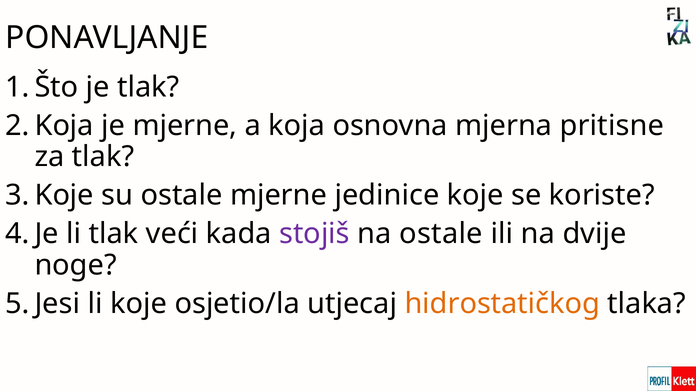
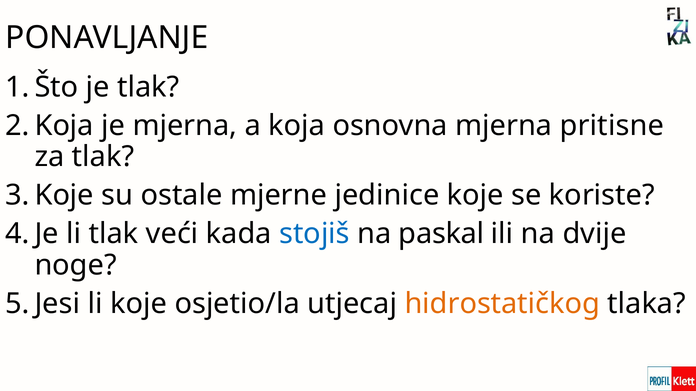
je mjerne: mjerne -> mjerna
stojiš colour: purple -> blue
na ostale: ostale -> paskal
